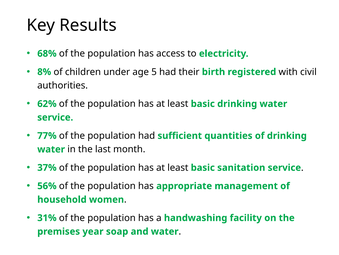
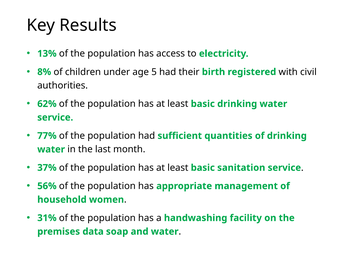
68%: 68% -> 13%
year: year -> data
